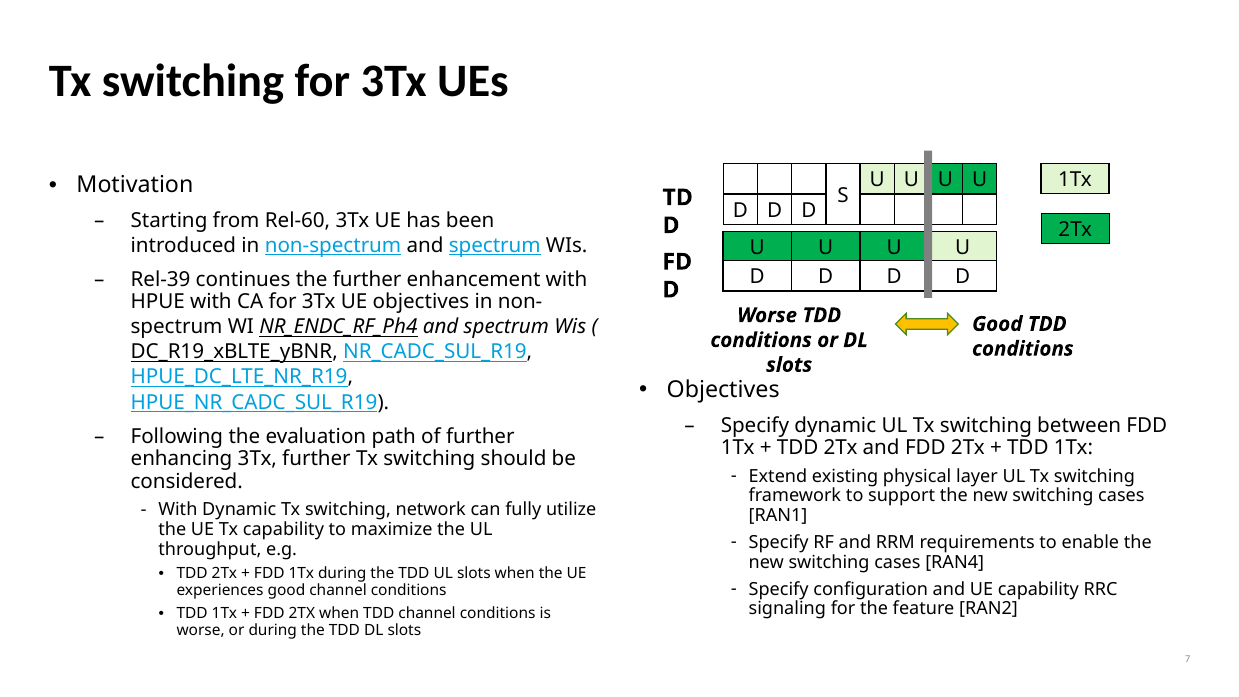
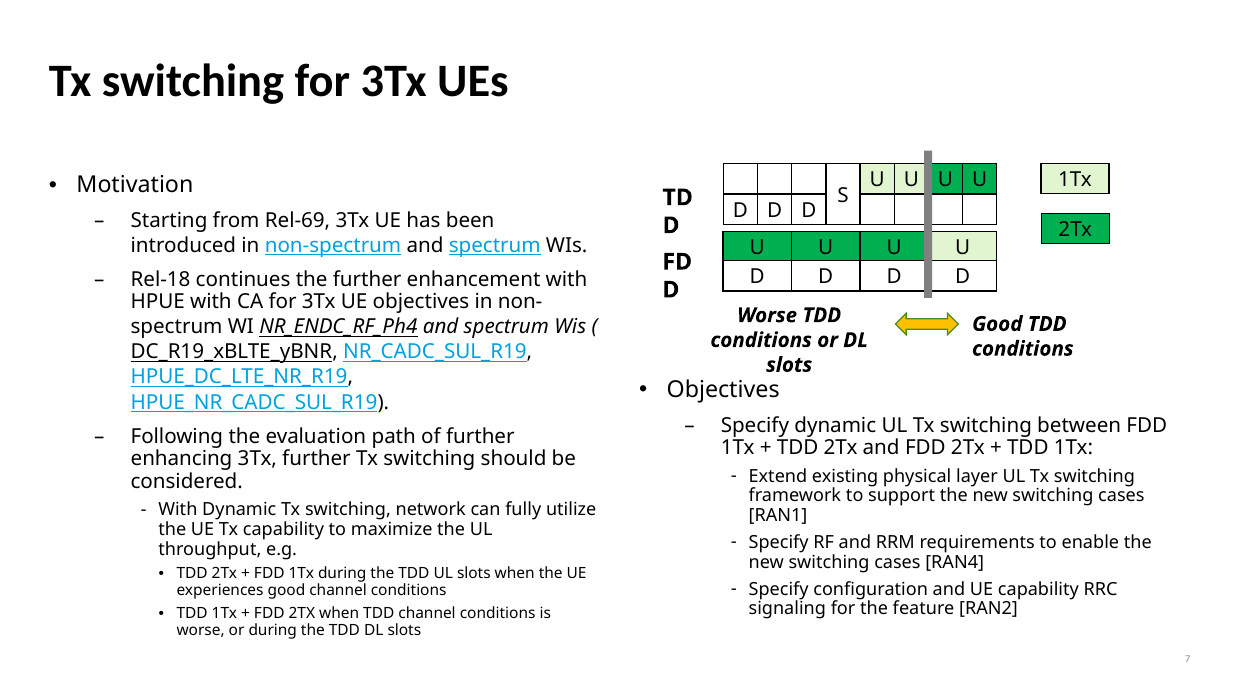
Rel-60: Rel-60 -> Rel-69
Rel-39: Rel-39 -> Rel-18
